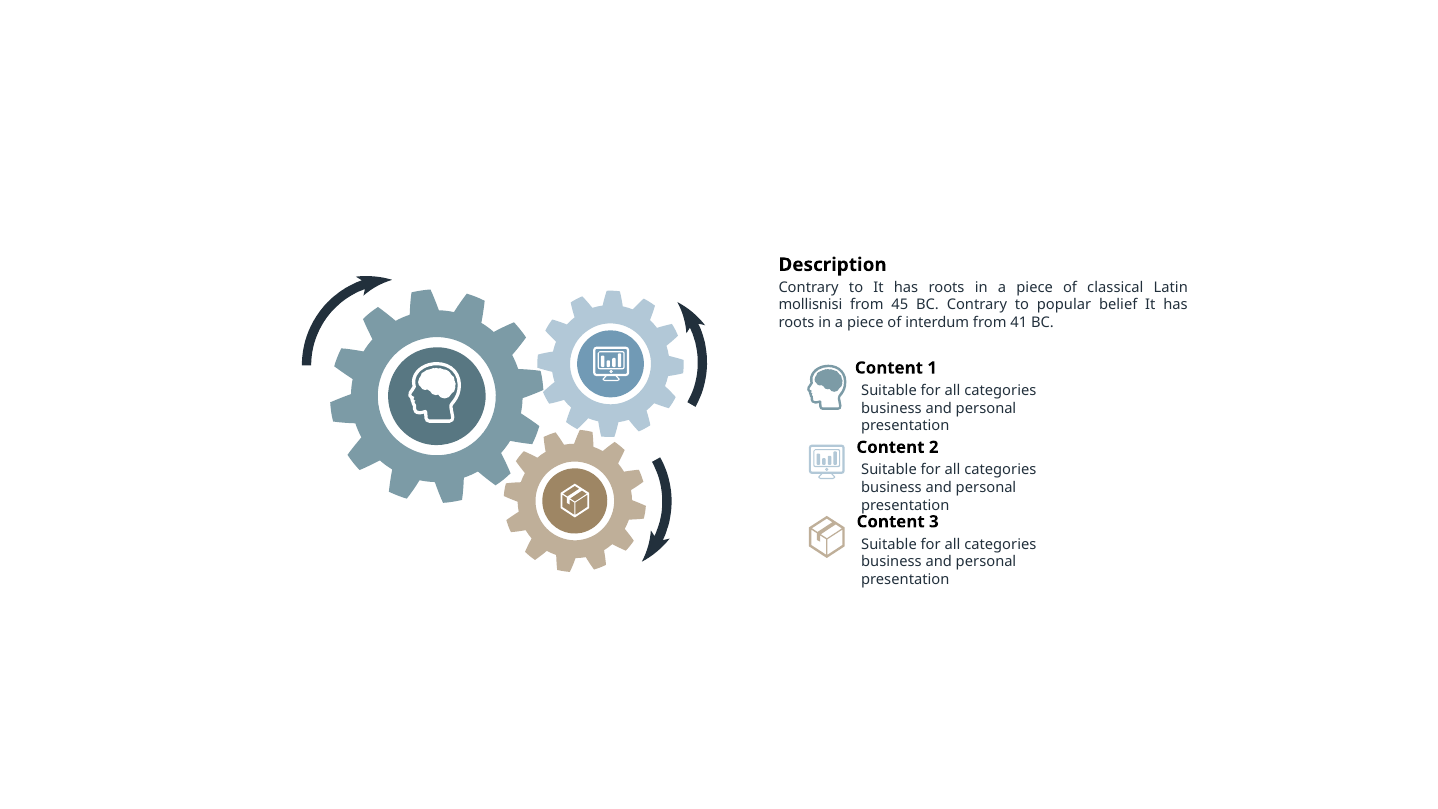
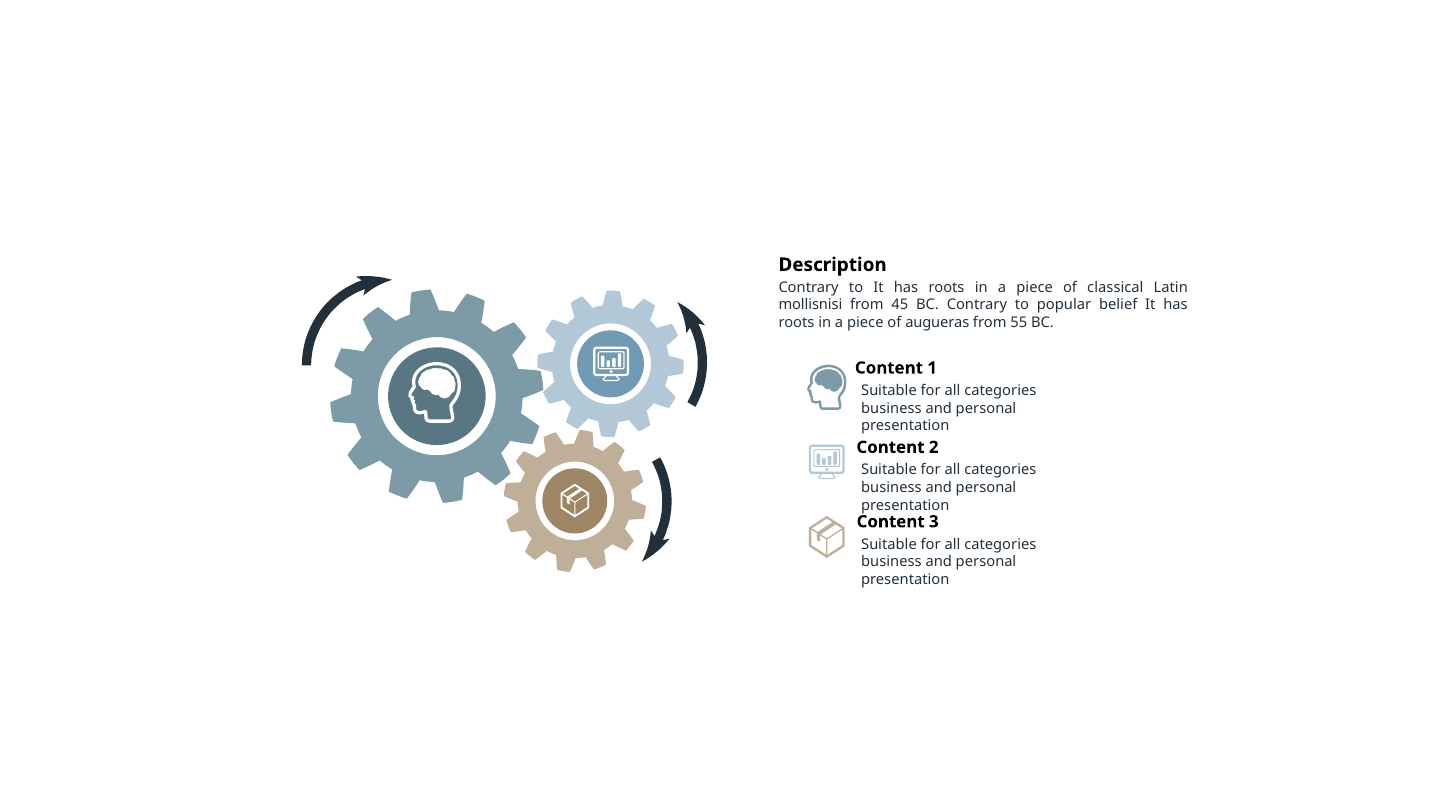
interdum: interdum -> augueras
41: 41 -> 55
